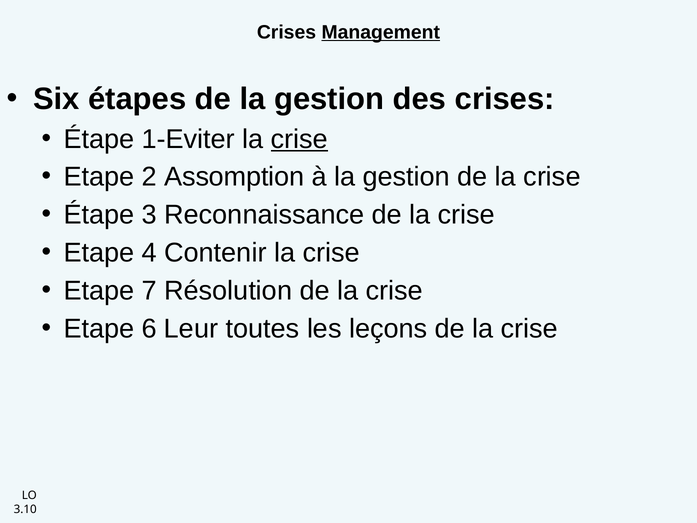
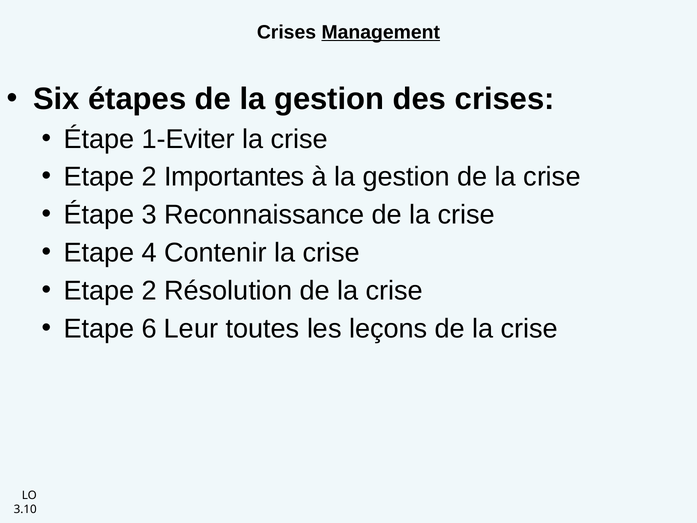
crise at (300, 139) underline: present -> none
Assomption: Assomption -> Importantes
7 at (149, 291): 7 -> 2
